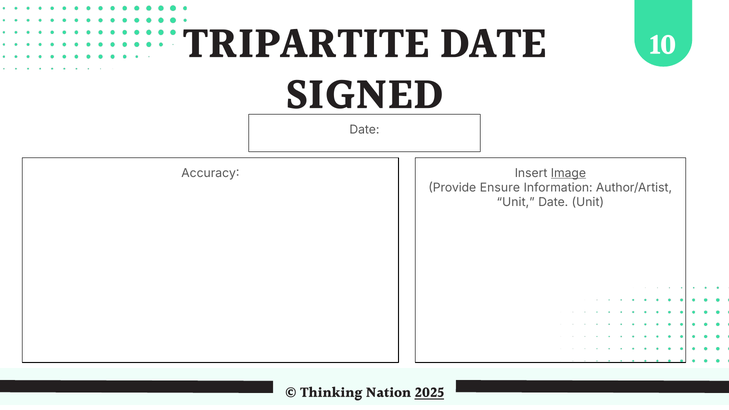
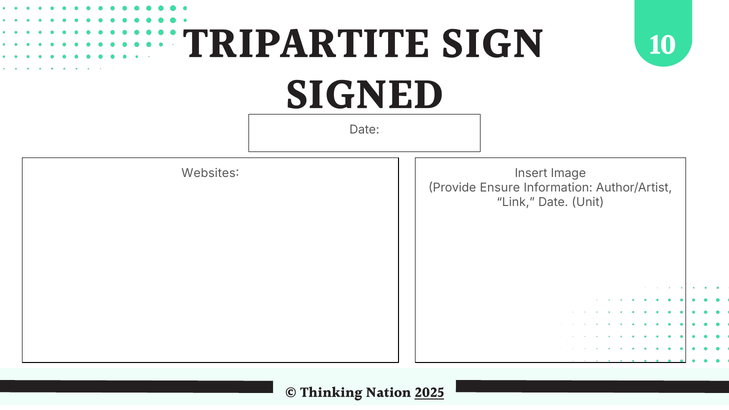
TRIPARTITE DATE: DATE -> SIGN
Accuracy: Accuracy -> Websites
Image underline: present -> none
Unit at (516, 202): Unit -> Link
